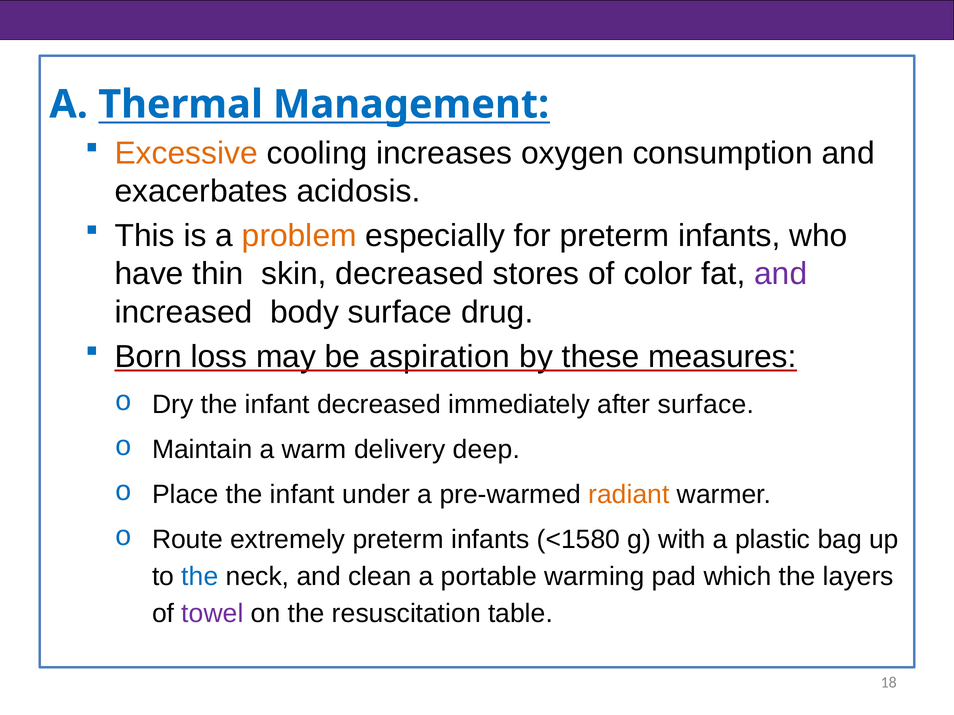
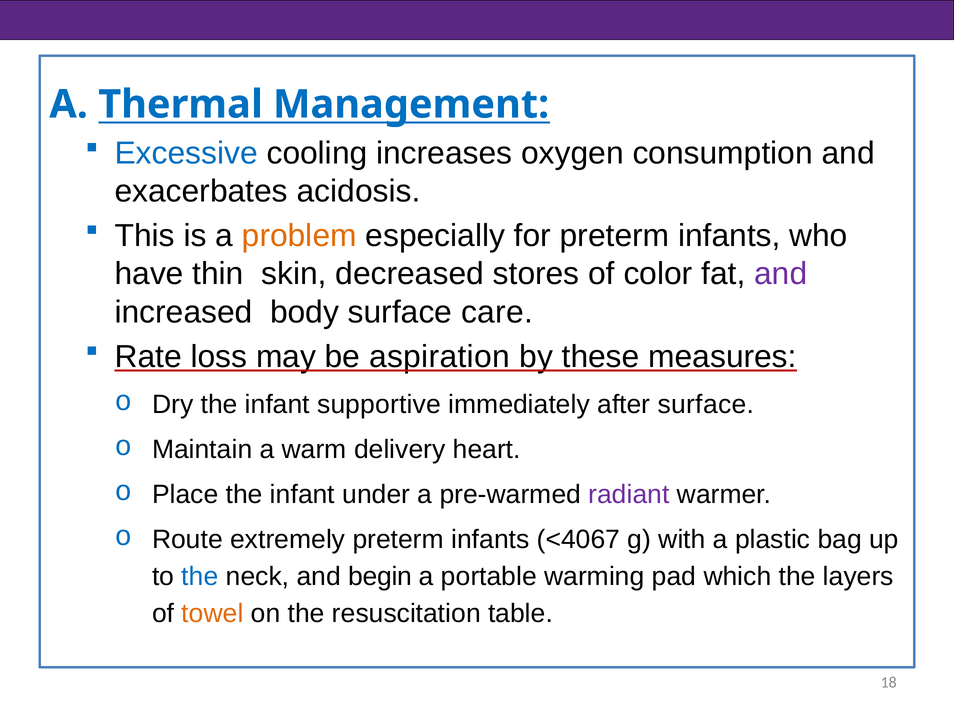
Excessive colour: orange -> blue
drug: drug -> care
Born: Born -> Rate
infant decreased: decreased -> supportive
deep: deep -> heart
radiant colour: orange -> purple
<1580: <1580 -> <4067
clean: clean -> begin
towel colour: purple -> orange
